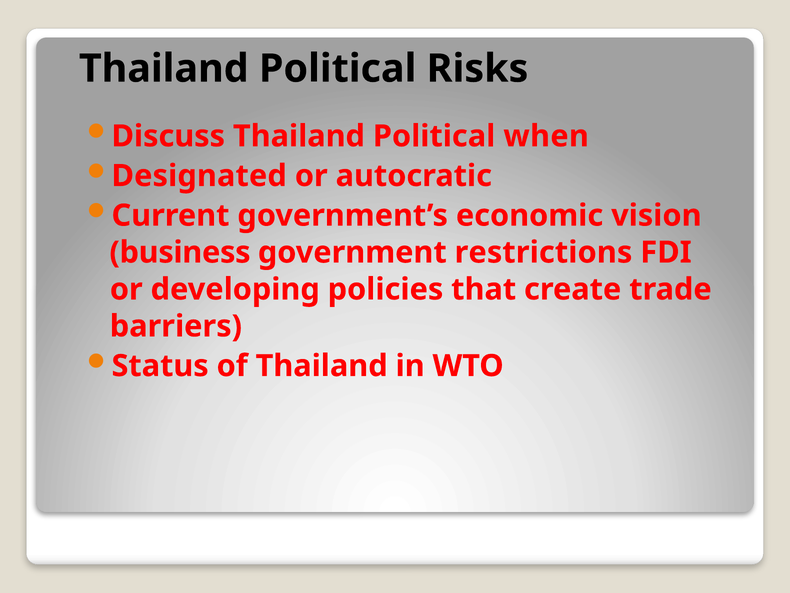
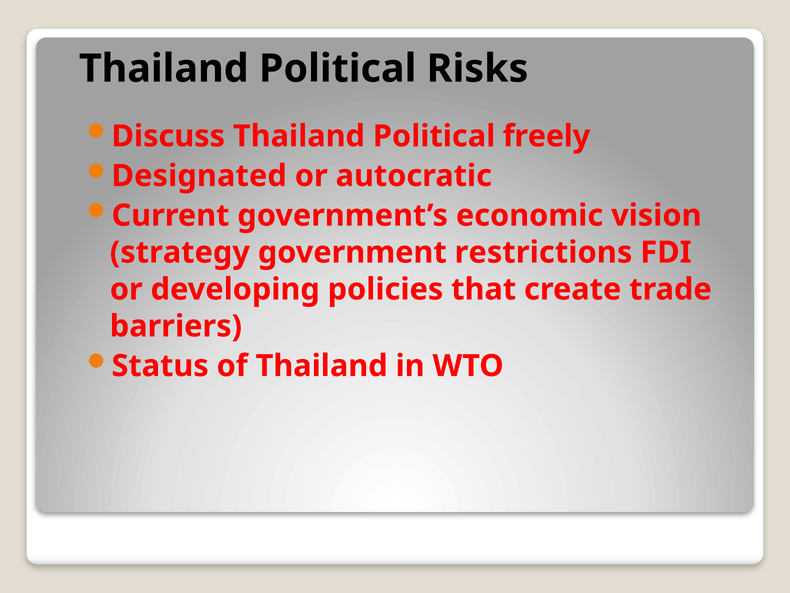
when: when -> freely
business: business -> strategy
